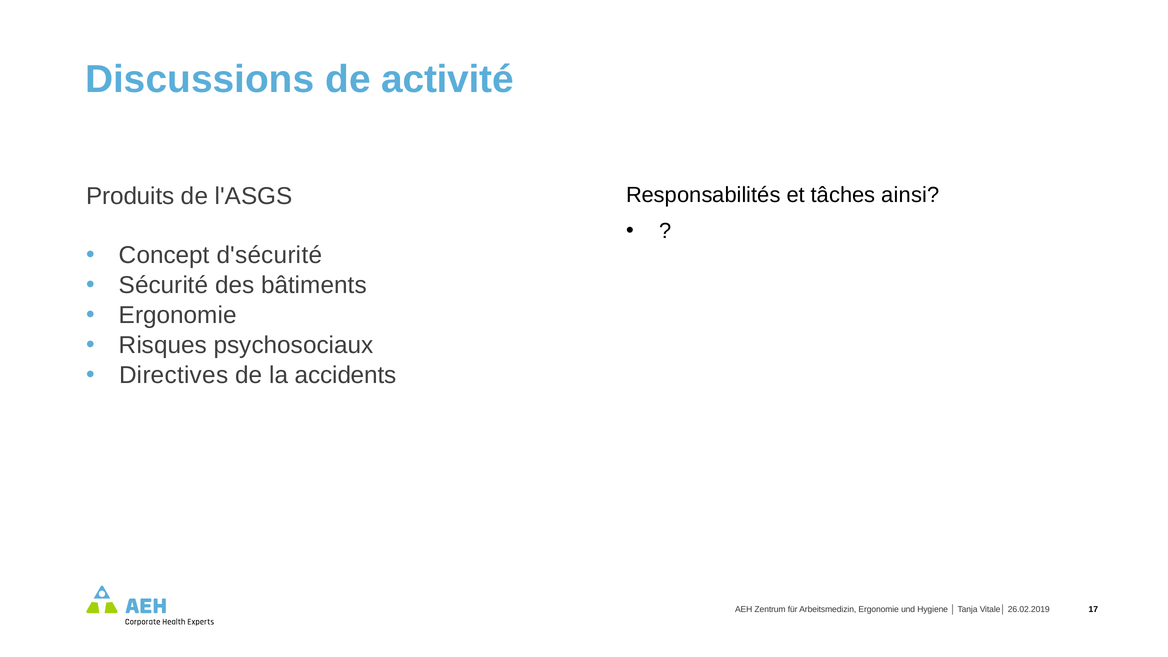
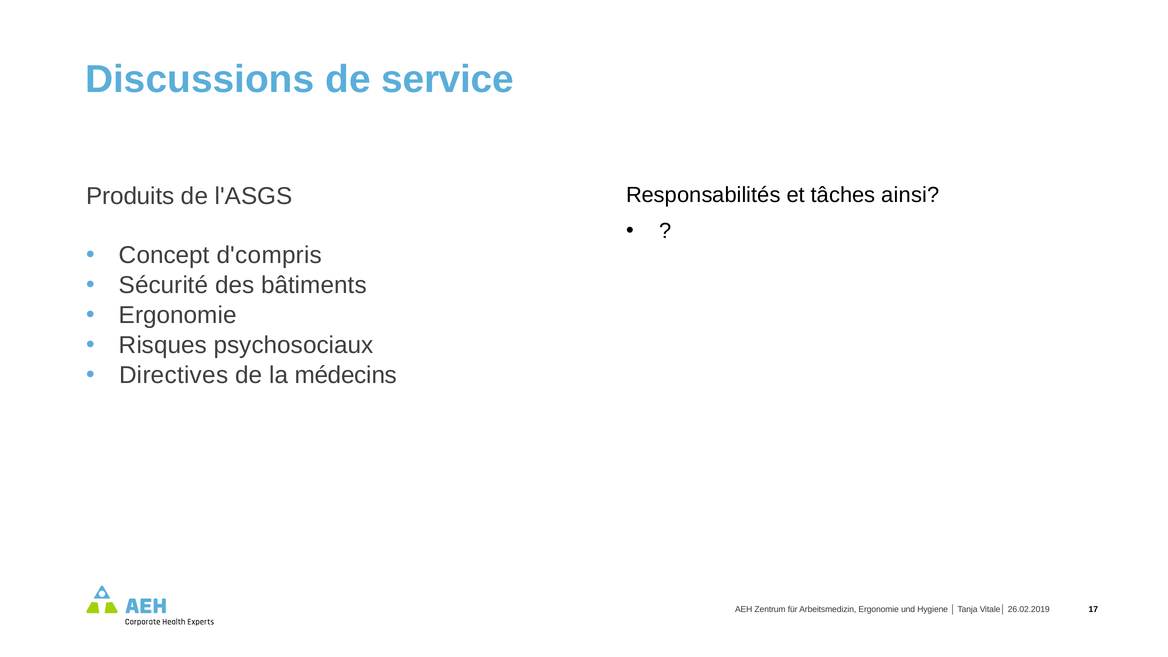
activité: activité -> service
d'sécurité: d'sécurité -> d'compris
accidents: accidents -> médecins
